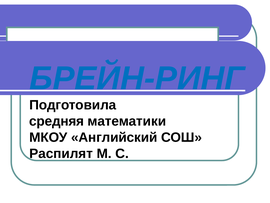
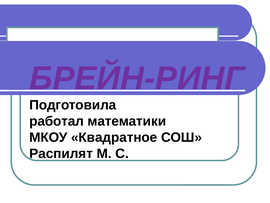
БРЕЙН-РИНГ colour: blue -> purple
средняя: средняя -> работал
Английский: Английский -> Квадратное
